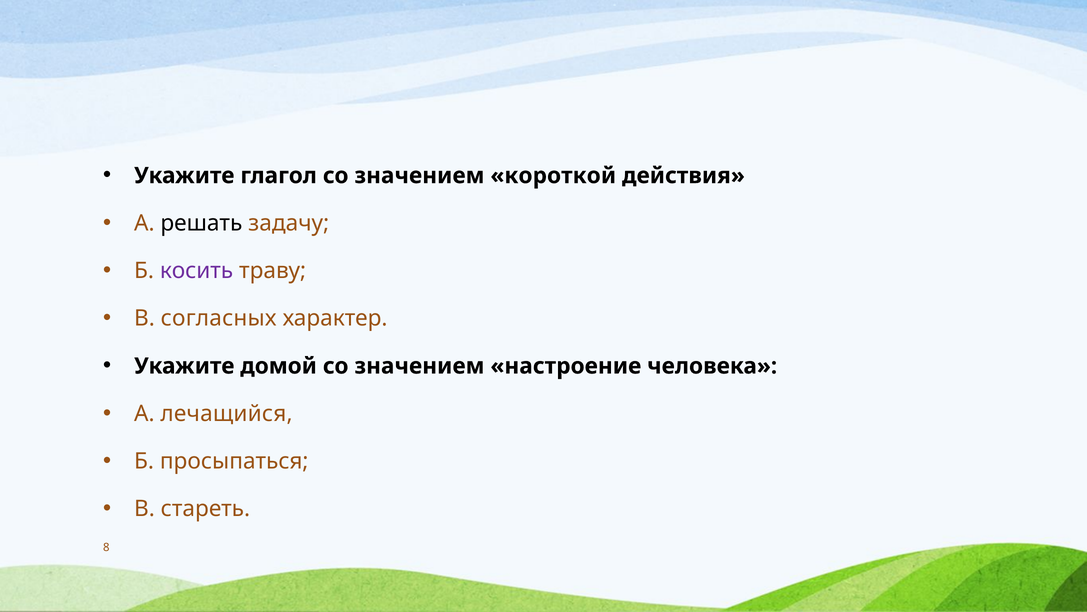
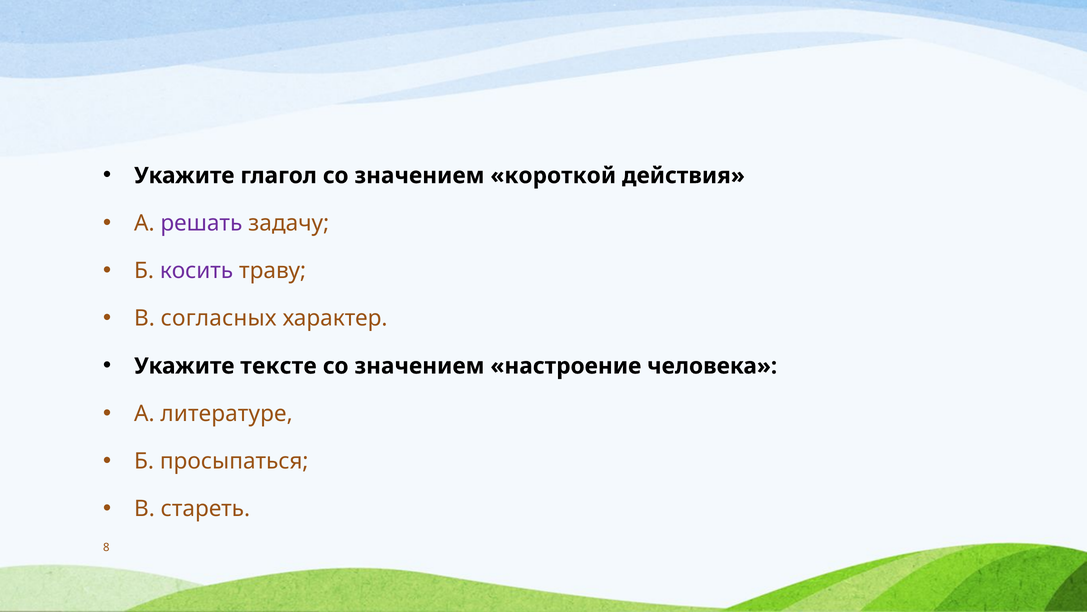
решать colour: black -> purple
домой: домой -> тексте
лечащийся: лечащийся -> литературе
